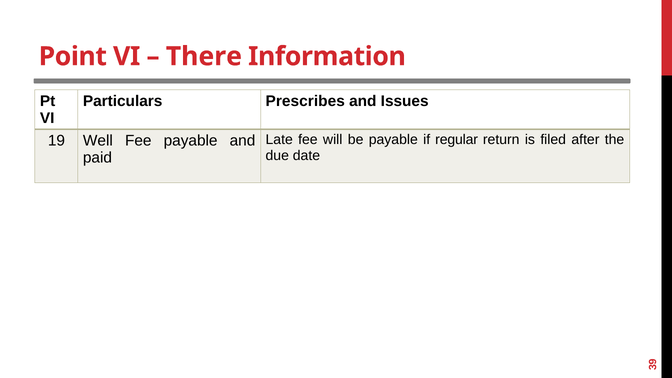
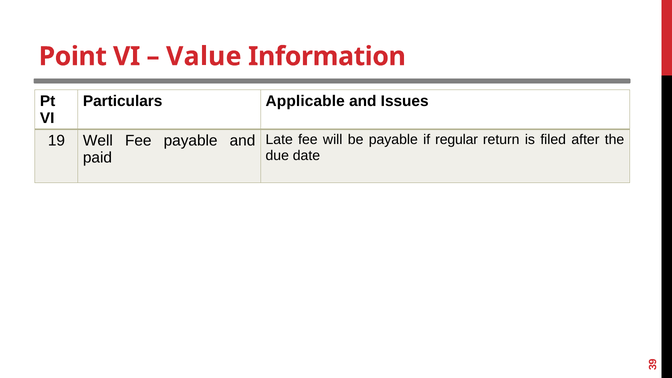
There: There -> Value
Prescribes: Prescribes -> Applicable
